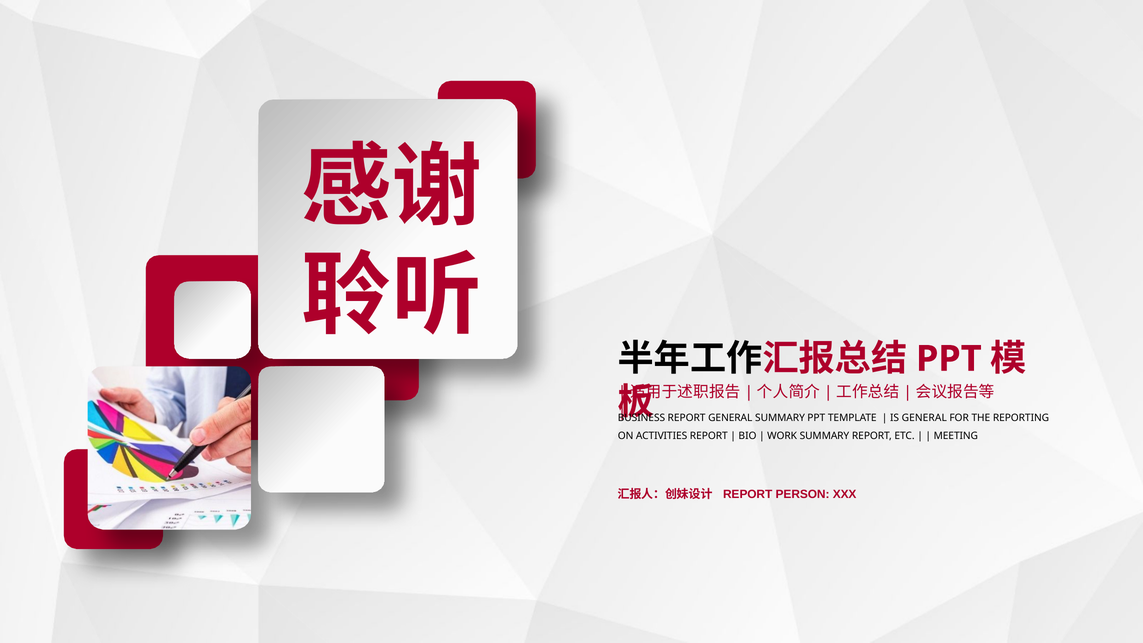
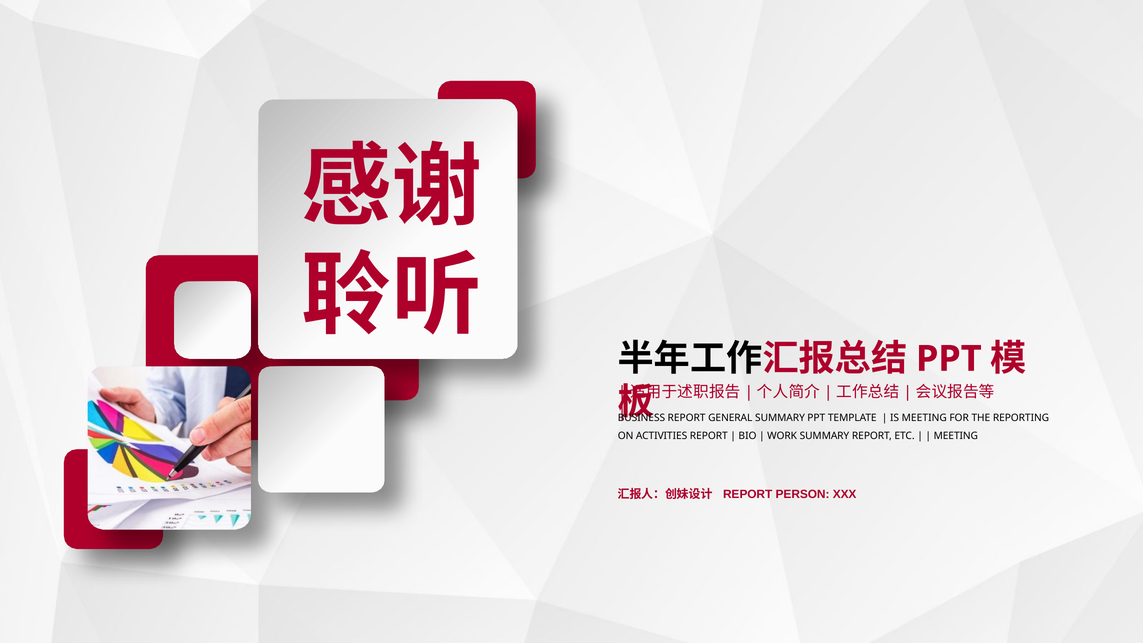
IS GENERAL: GENERAL -> MEETING
